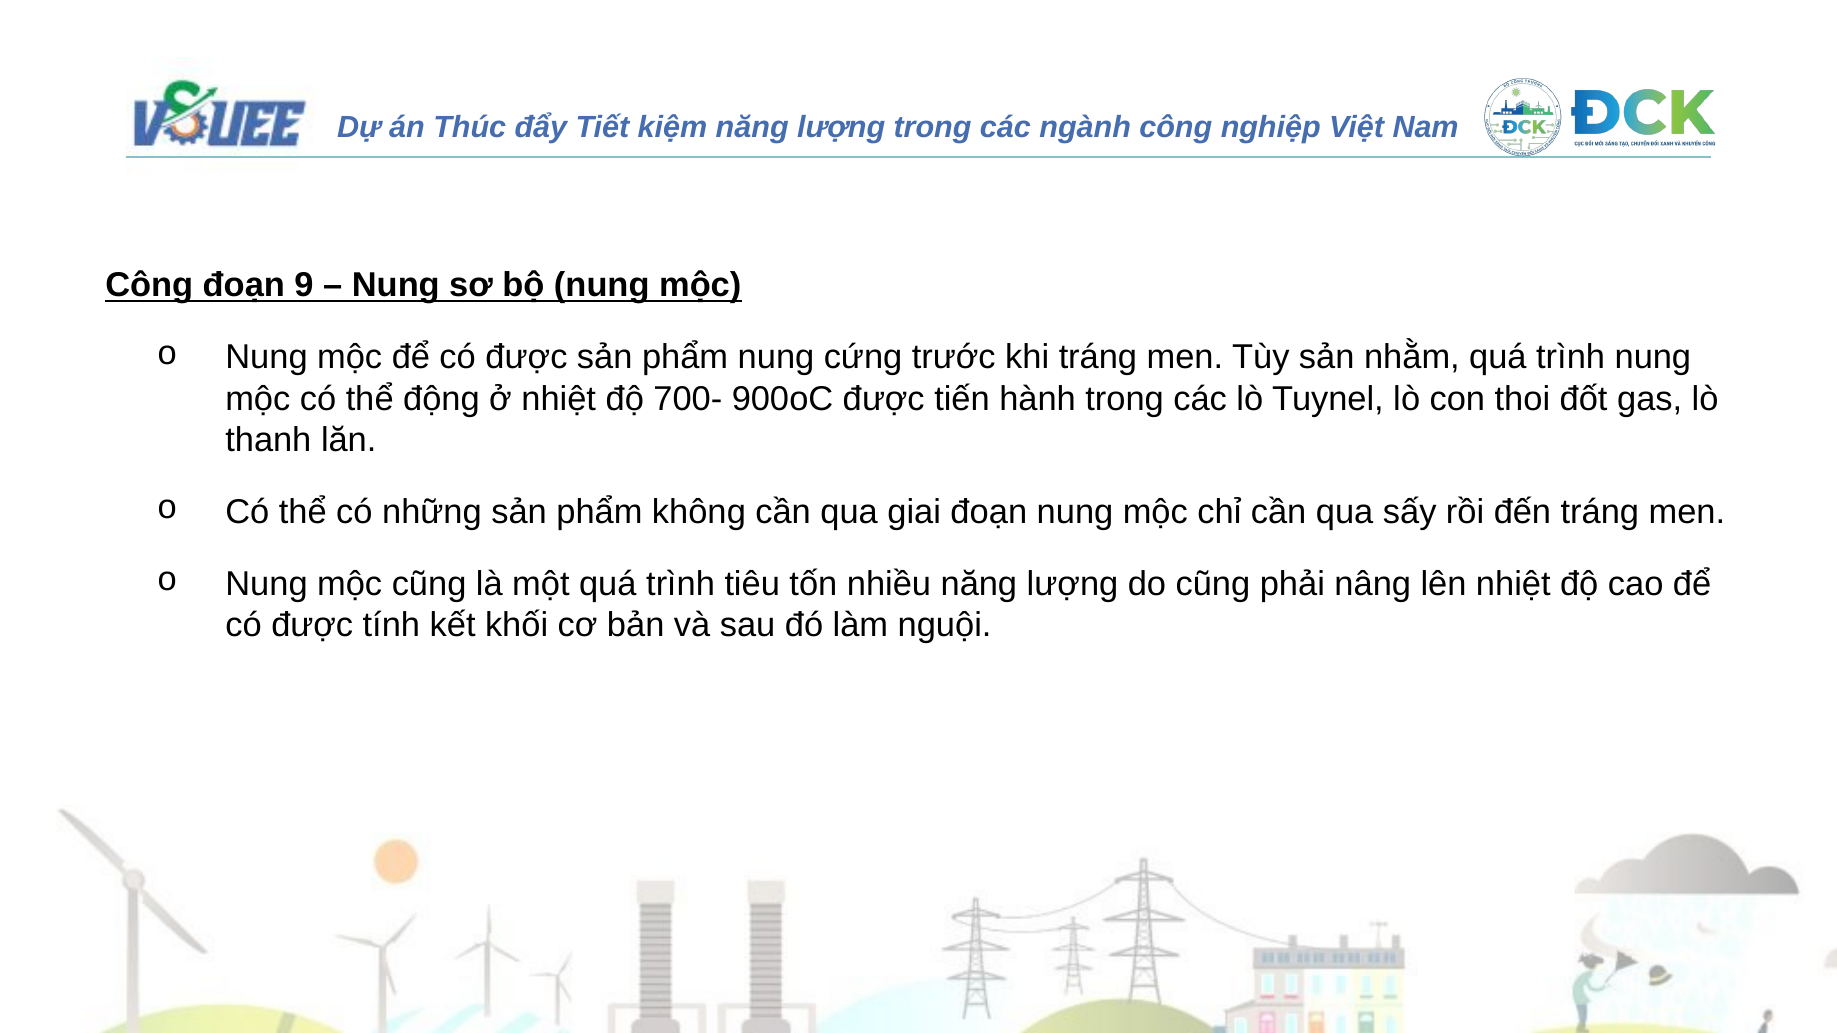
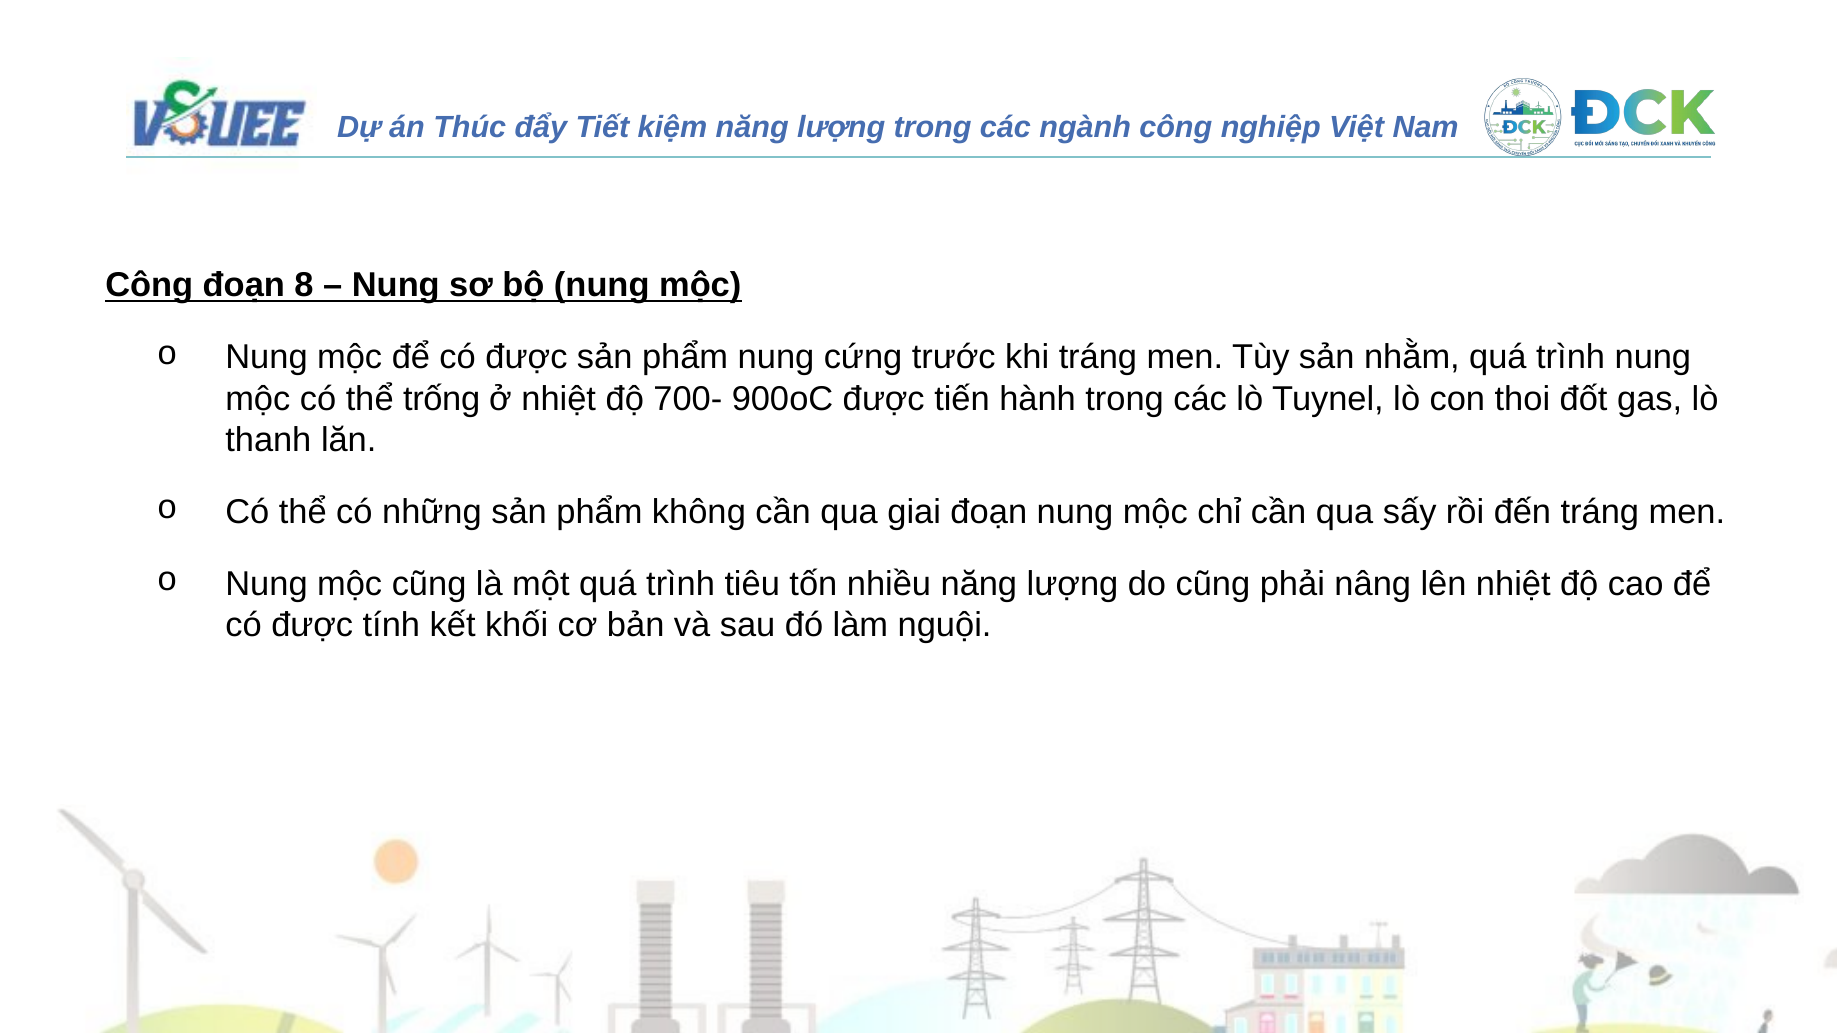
9: 9 -> 8
động: động -> trống
